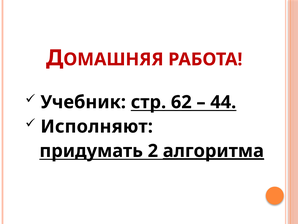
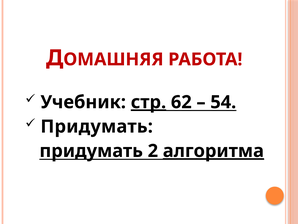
стр underline: none -> present
44: 44 -> 54
Исполняют at (97, 126): Исполняют -> Придумать
